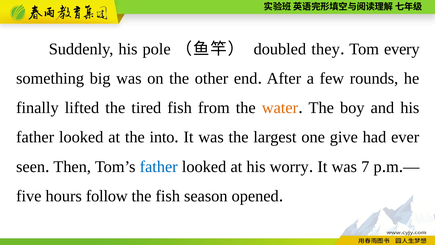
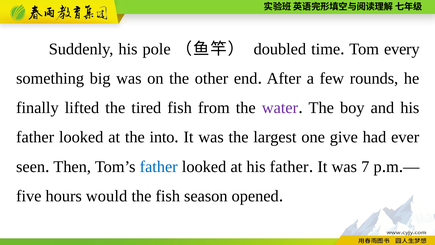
they: they -> time
water colour: orange -> purple
at his worry: worry -> father
follow: follow -> would
